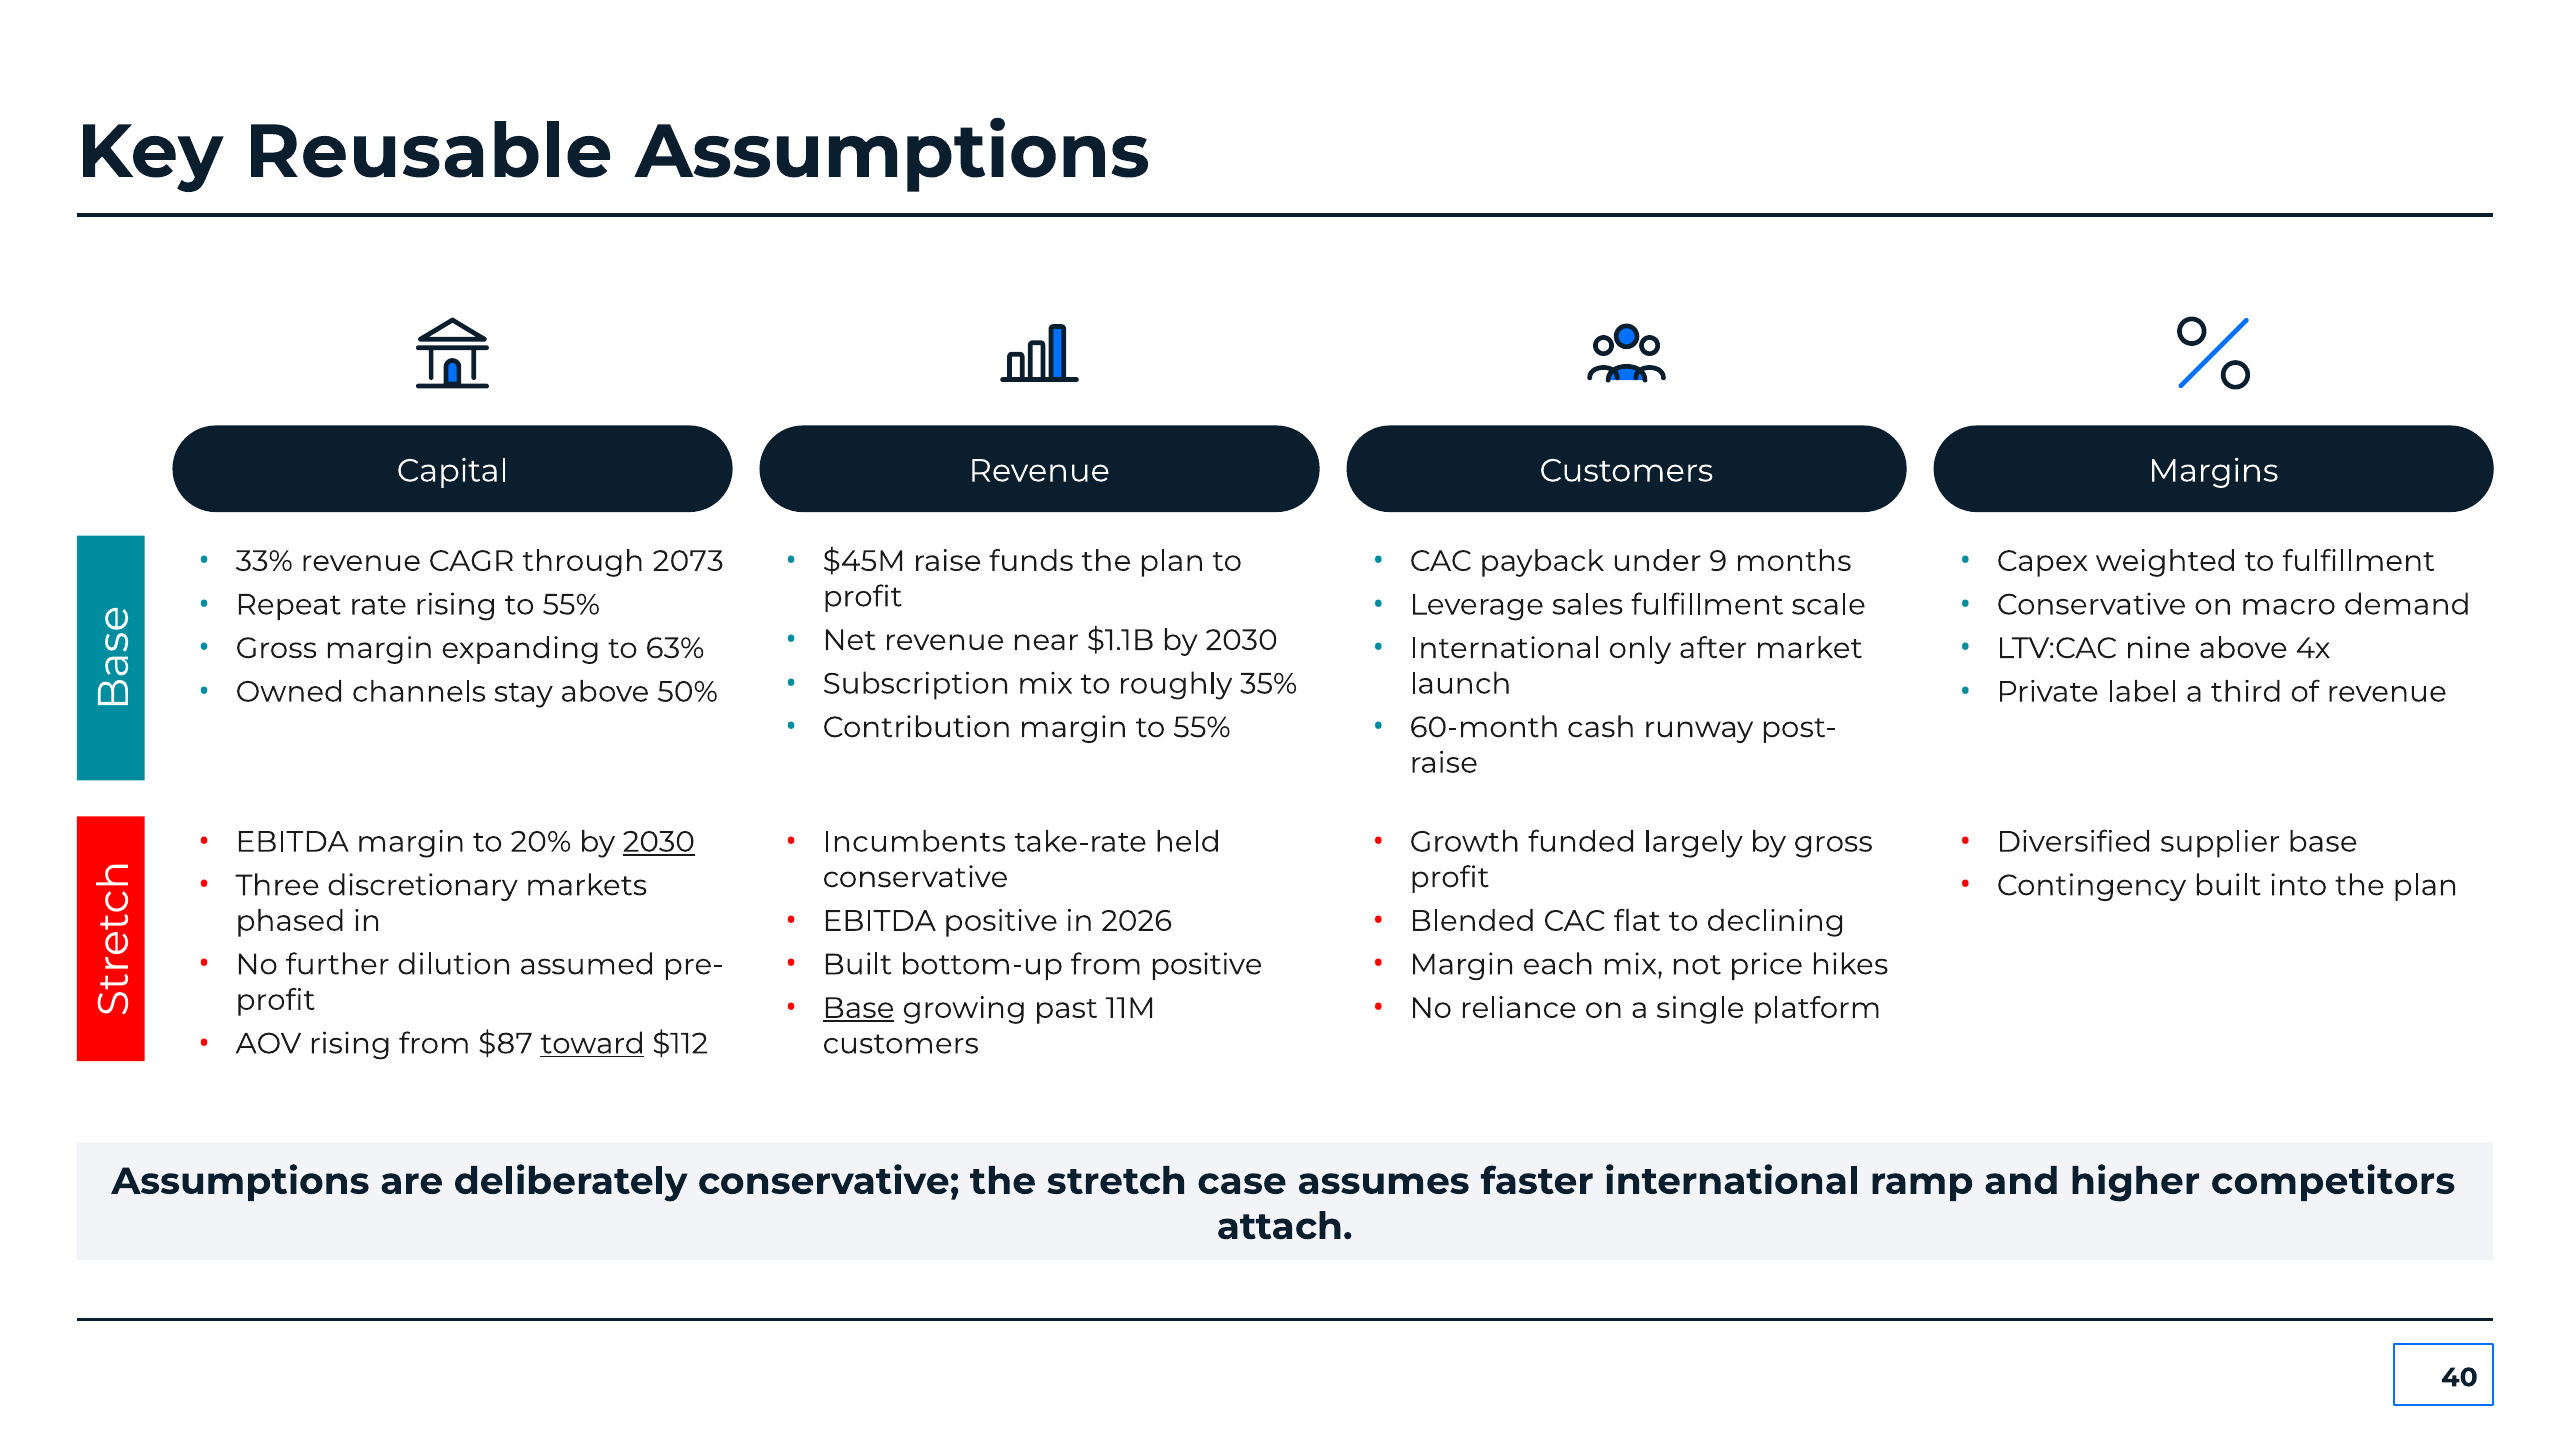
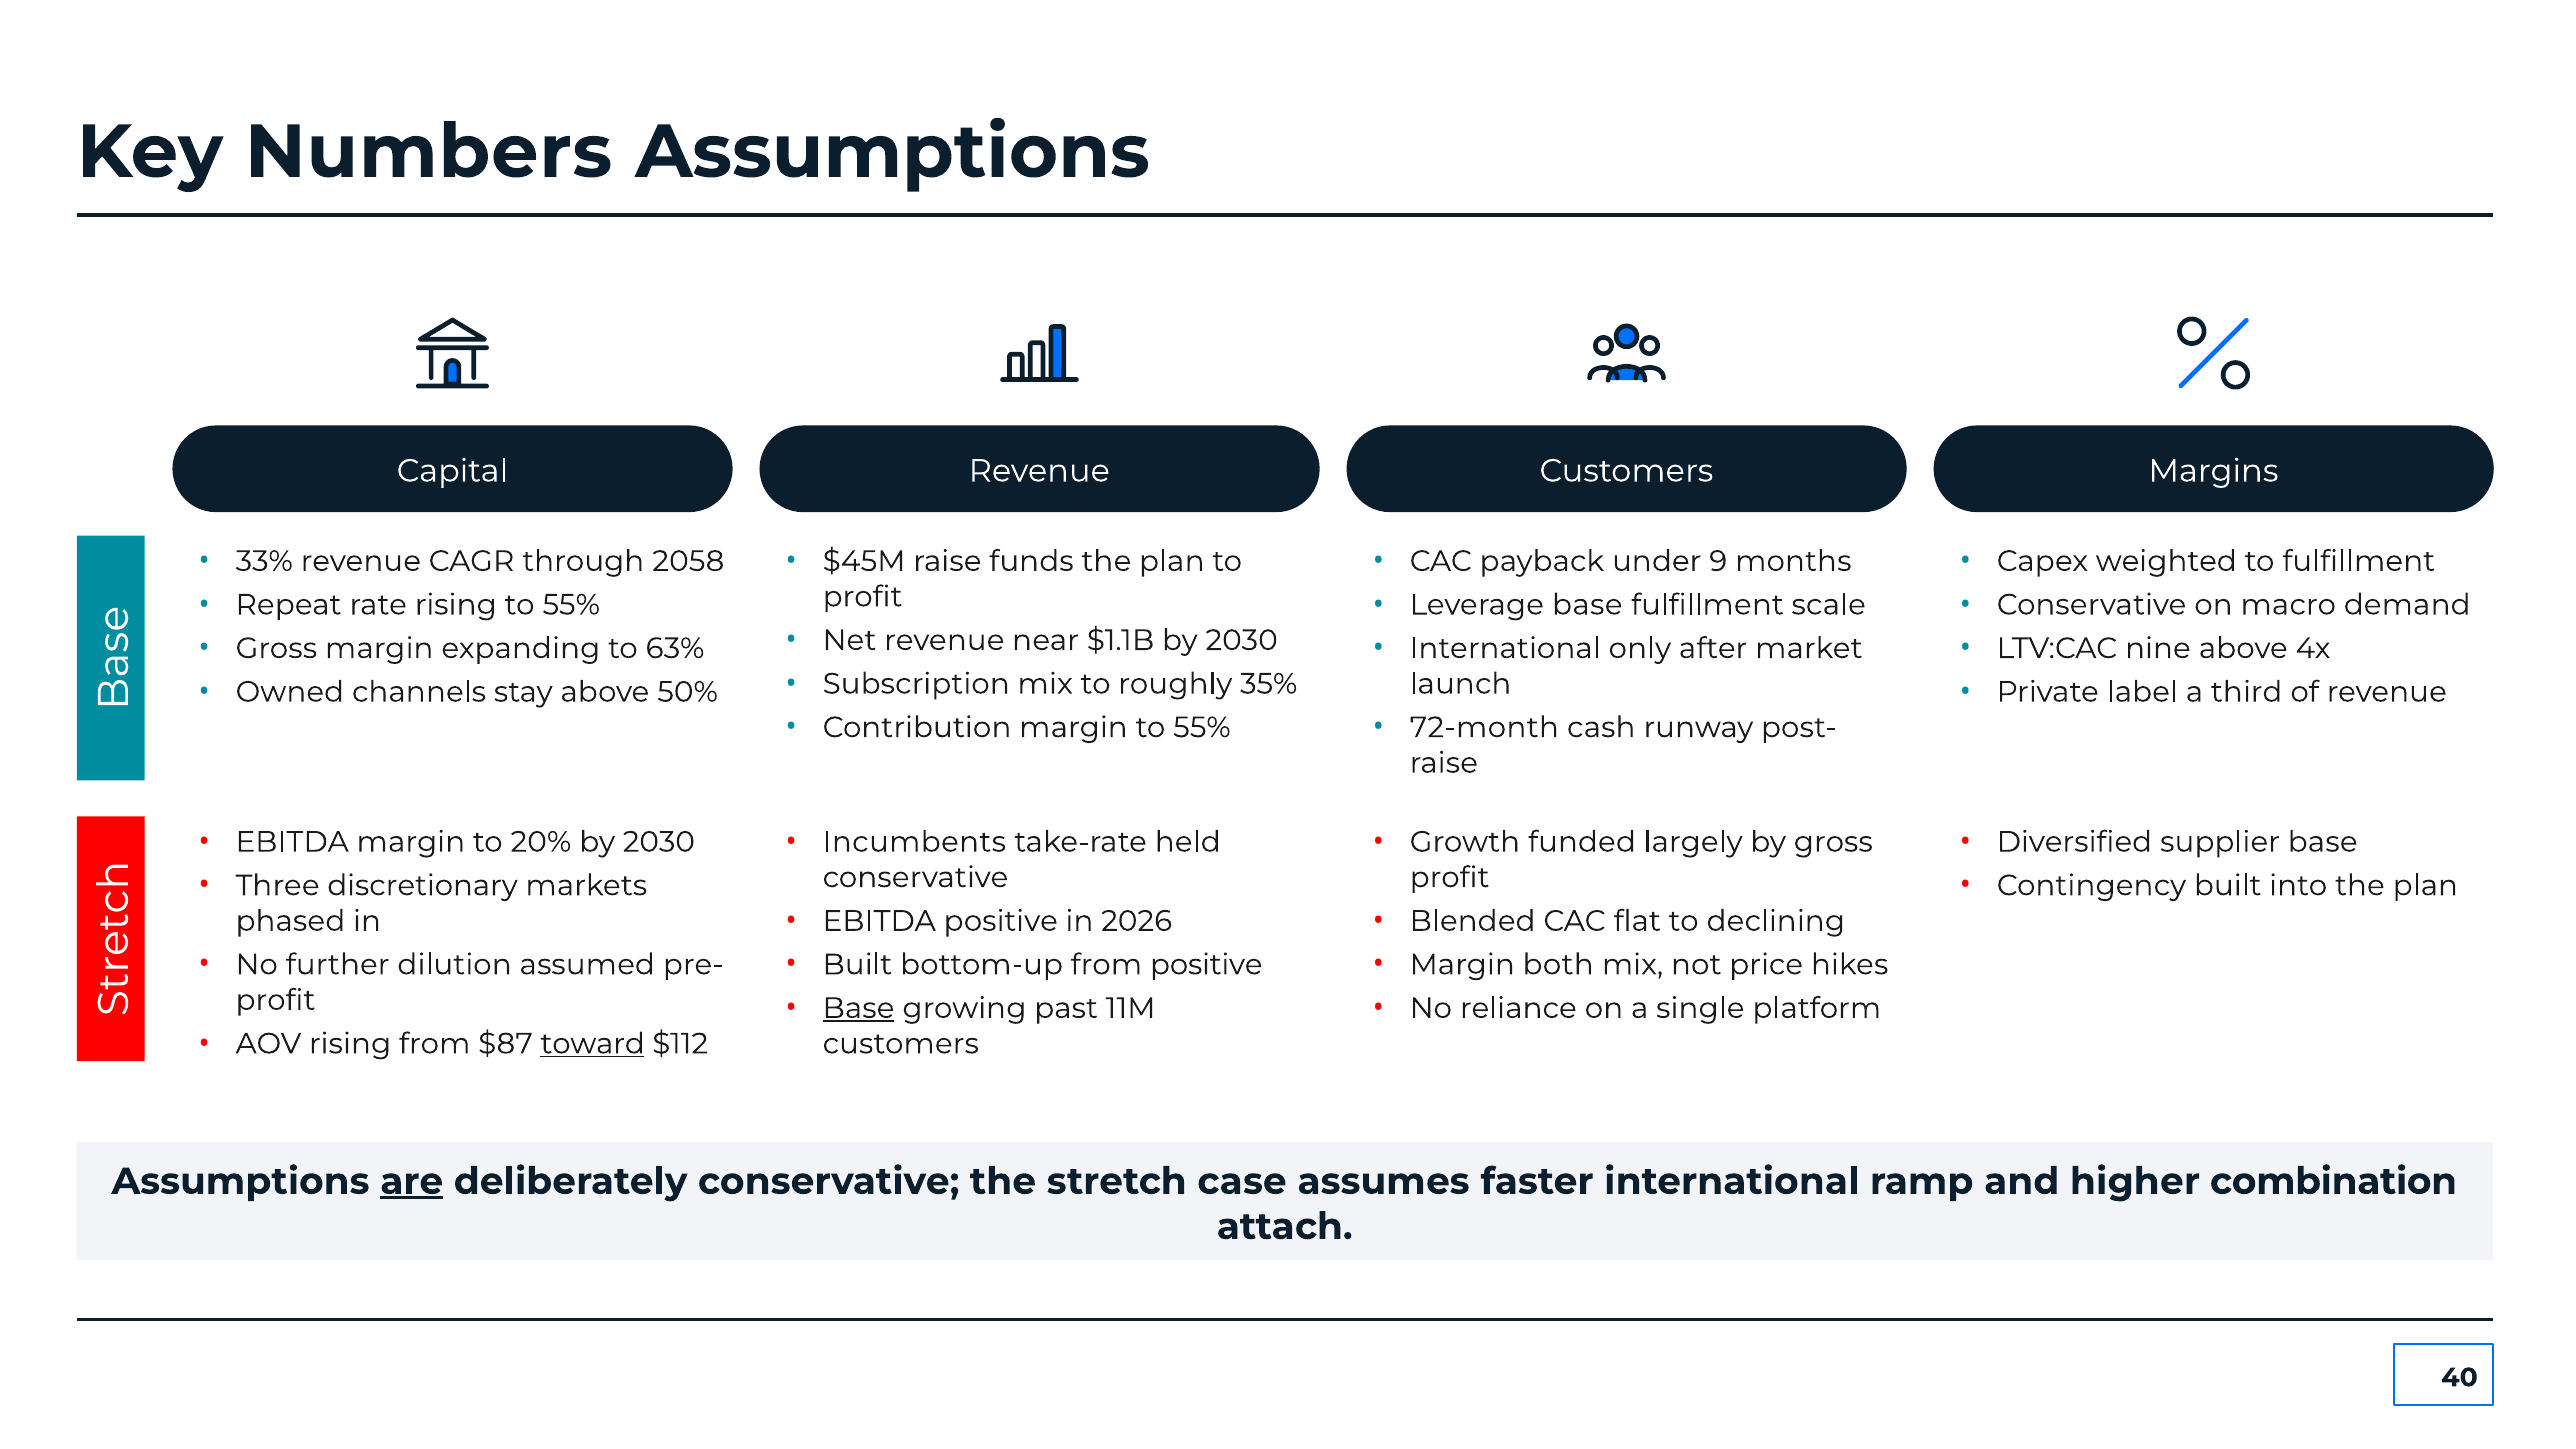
Reusable: Reusable -> Numbers
2073: 2073 -> 2058
Leverage sales: sales -> base
60-month: 60-month -> 72-month
2030 at (659, 842) underline: present -> none
each: each -> both
are underline: none -> present
competitors: competitors -> combination
